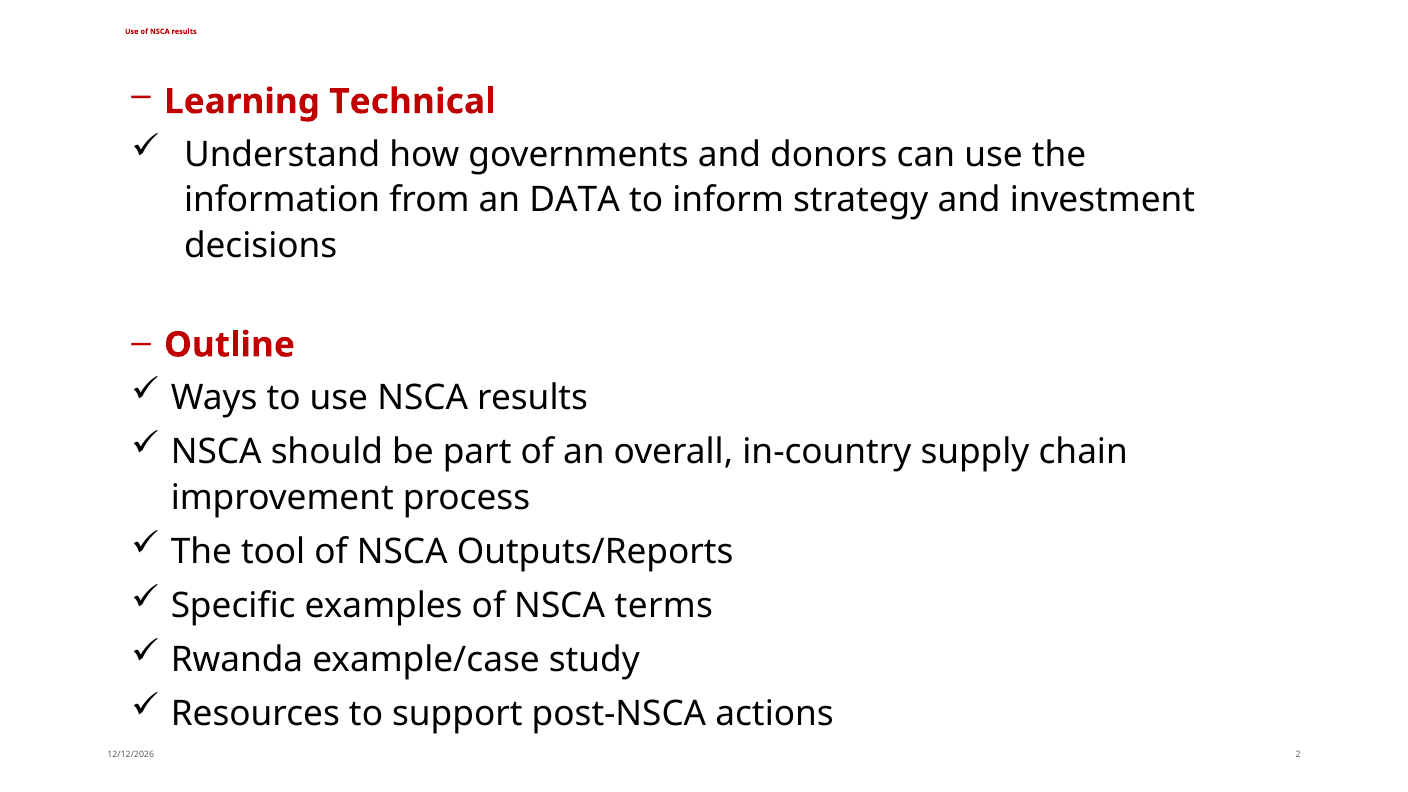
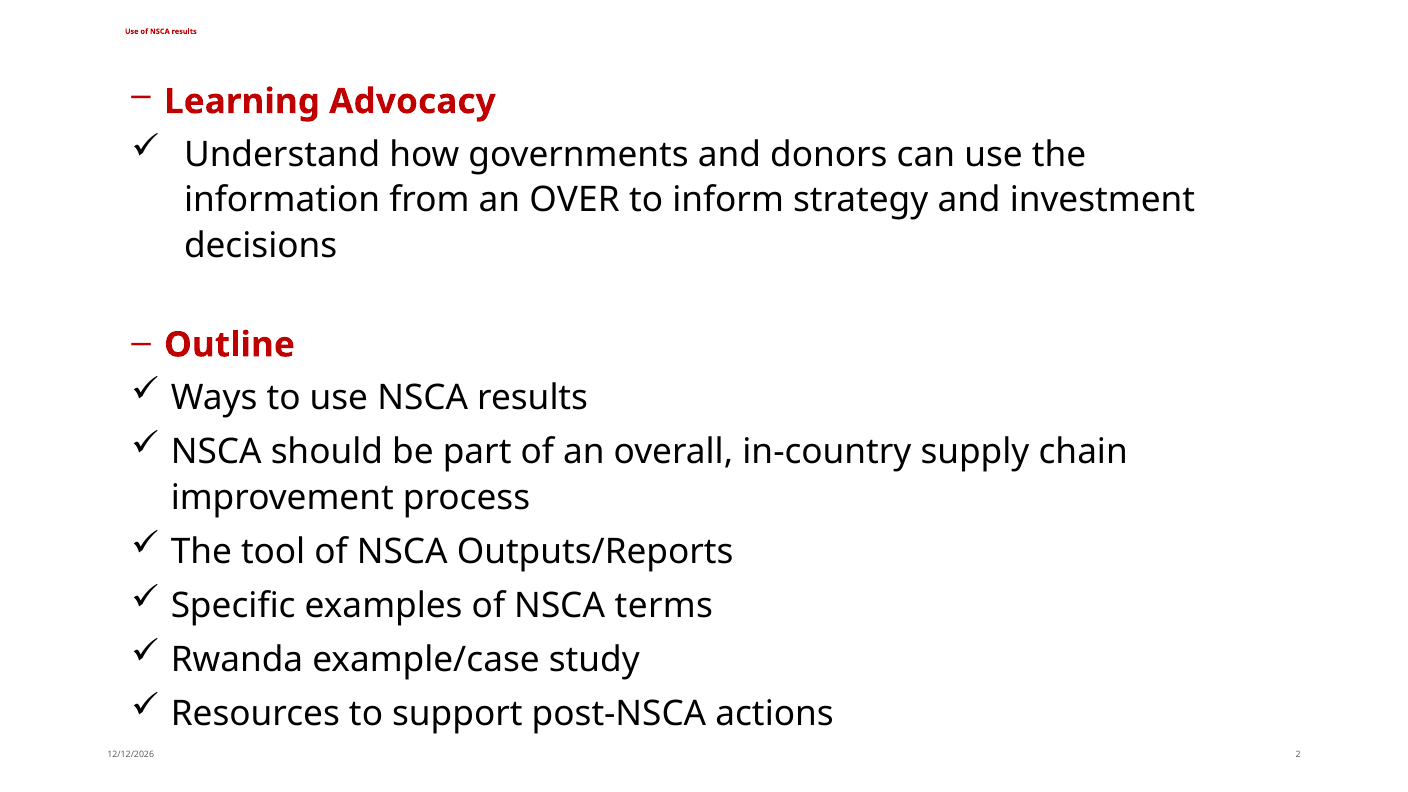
Technical: Technical -> Advocacy
DATA: DATA -> OVER
